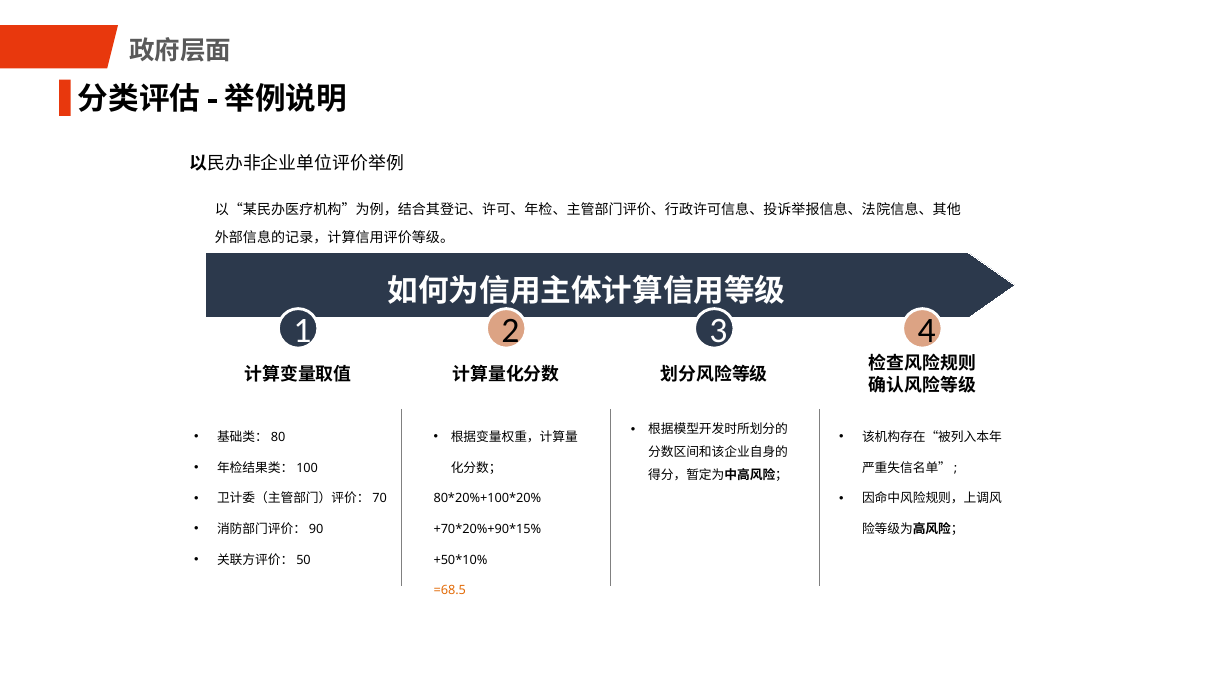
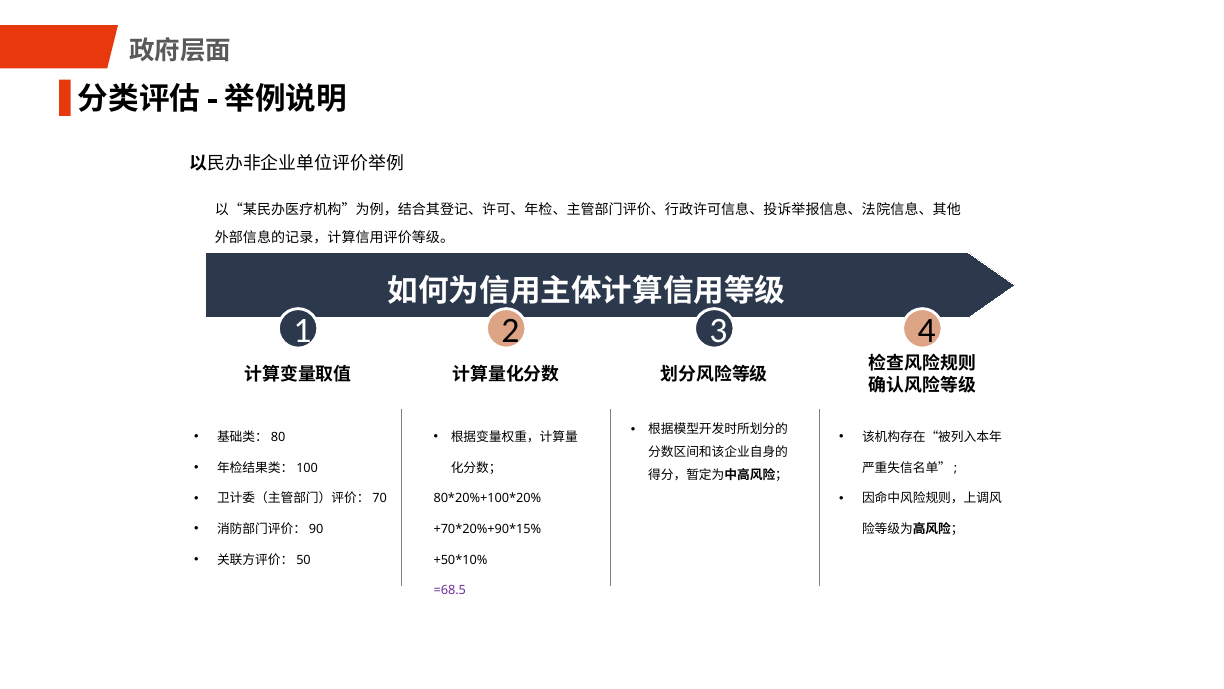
=68.5 colour: orange -> purple
